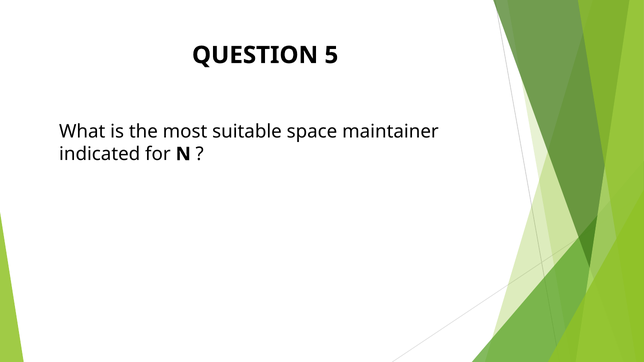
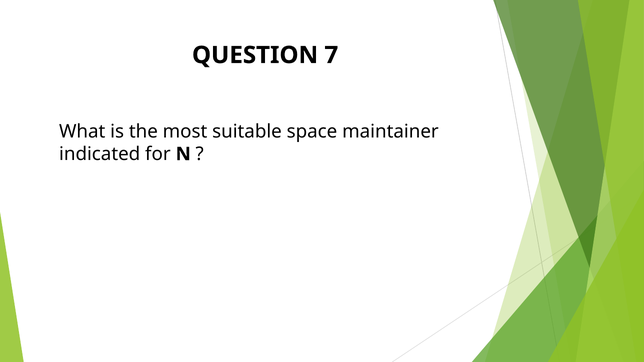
5: 5 -> 7
